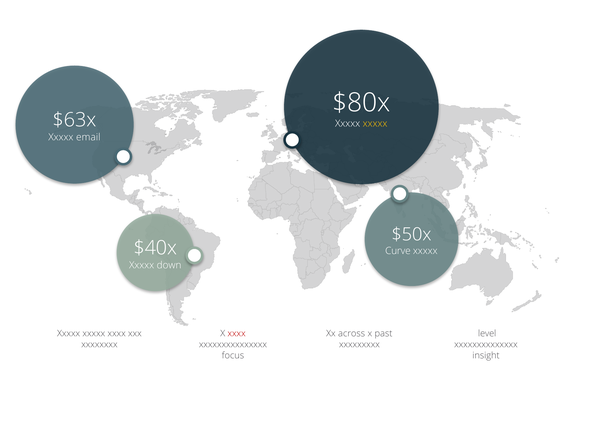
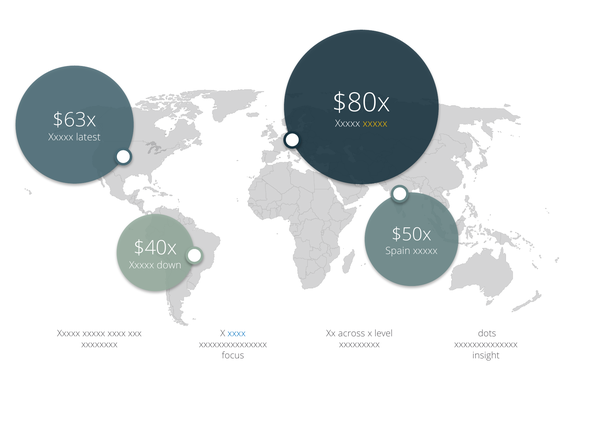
email: email -> latest
Curve: Curve -> Spain
xxxx at (237, 334) colour: red -> blue
past: past -> level
level: level -> dots
